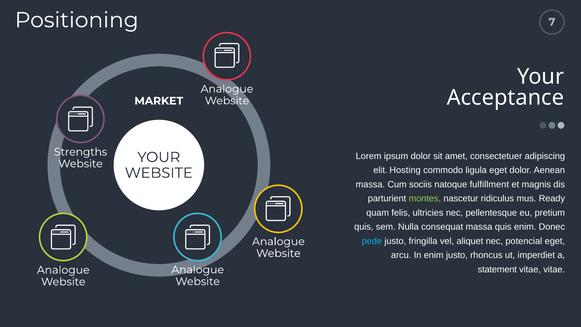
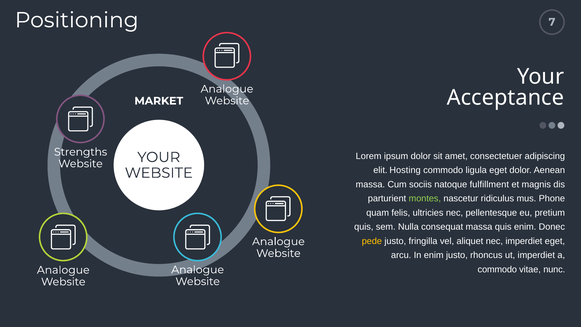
Ready: Ready -> Phone
pede colour: light blue -> yellow
nec potencial: potencial -> imperdiet
statement at (497, 269): statement -> commodo
vitae vitae: vitae -> nunc
